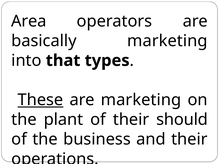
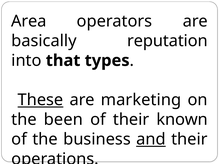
basically marketing: marketing -> reputation
plant: plant -> been
should: should -> known
and underline: none -> present
